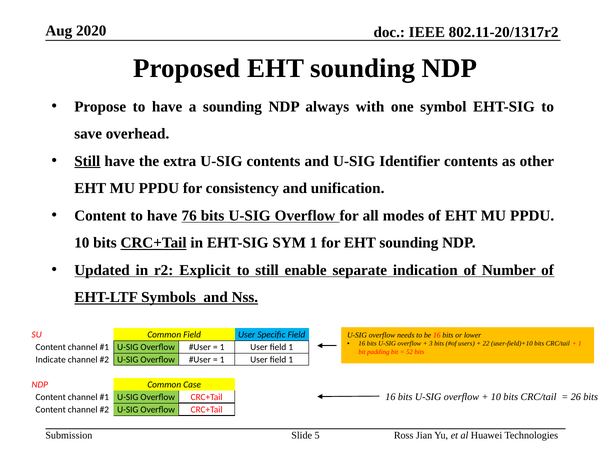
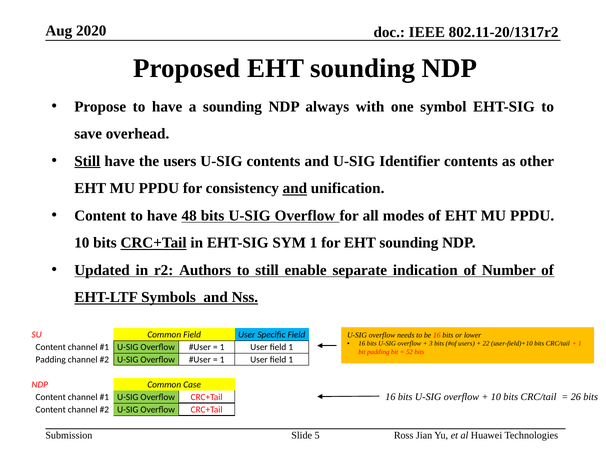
the extra: extra -> users
and at (295, 189) underline: none -> present
76: 76 -> 48
Explicit: Explicit -> Authors
Indicate at (51, 360): Indicate -> Padding
